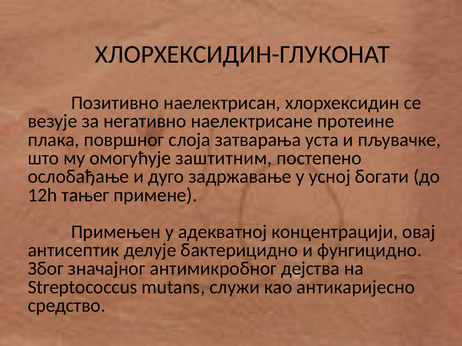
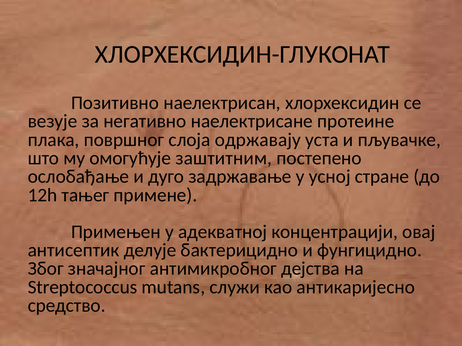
затварања: затварања -> одржавају
богати: богати -> стране
